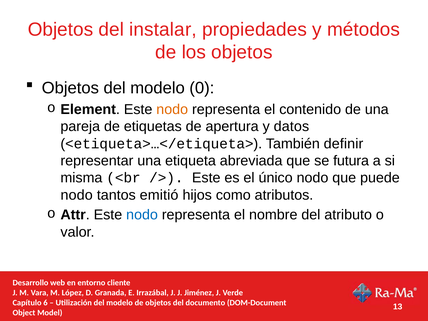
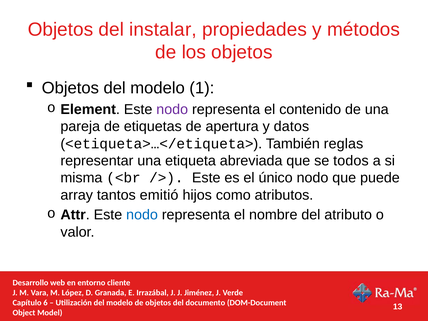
0: 0 -> 1
nodo at (172, 109) colour: orange -> purple
definir: definir -> reglas
futura: futura -> todos
nodo at (77, 195): nodo -> array
